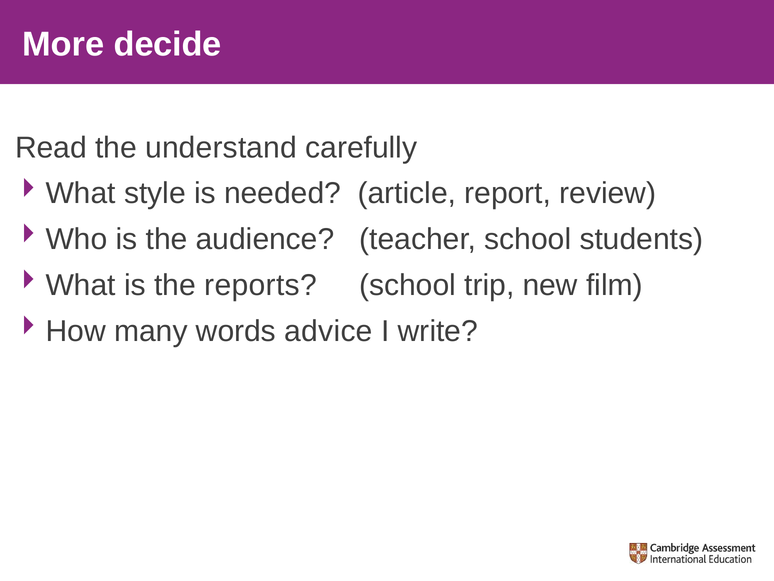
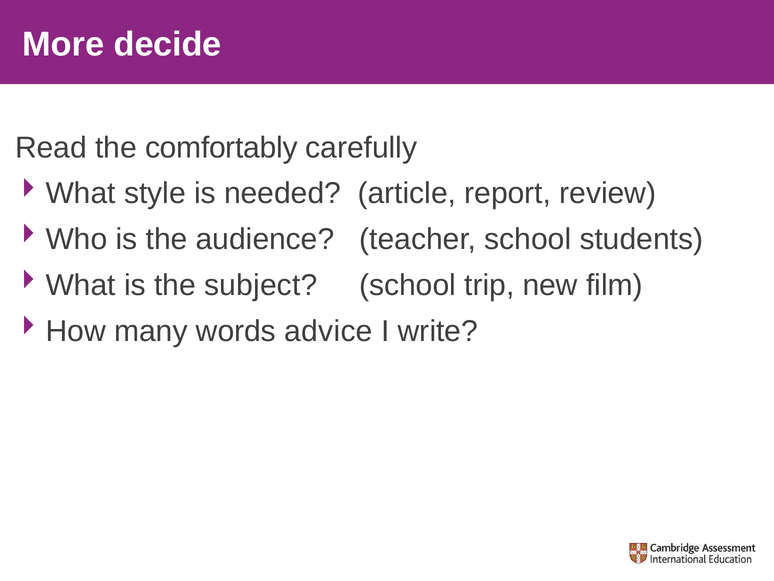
understand: understand -> comfortably
reports: reports -> subject
